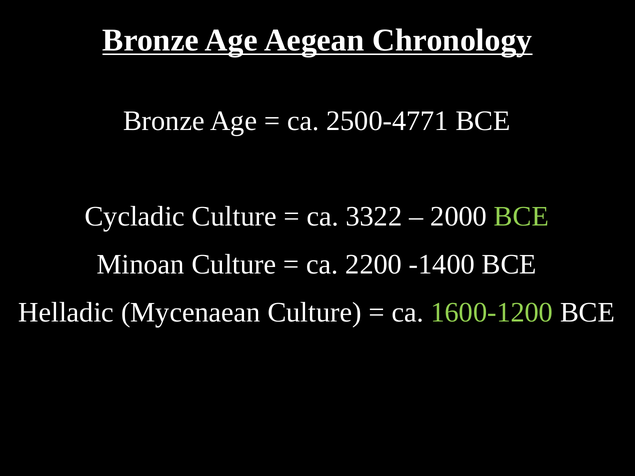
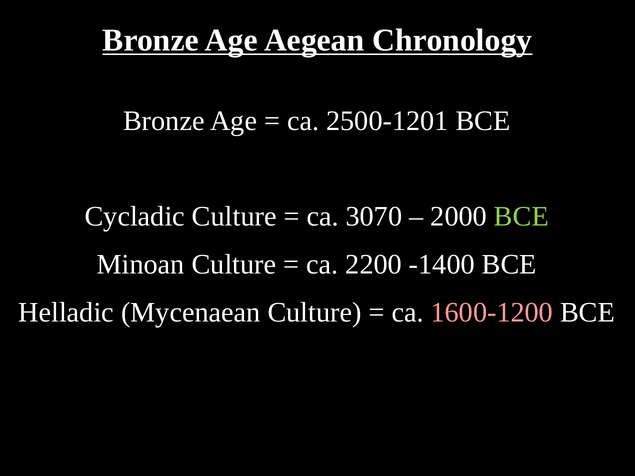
2500-4771: 2500-4771 -> 2500-1201
3322: 3322 -> 3070
1600-1200 colour: light green -> pink
